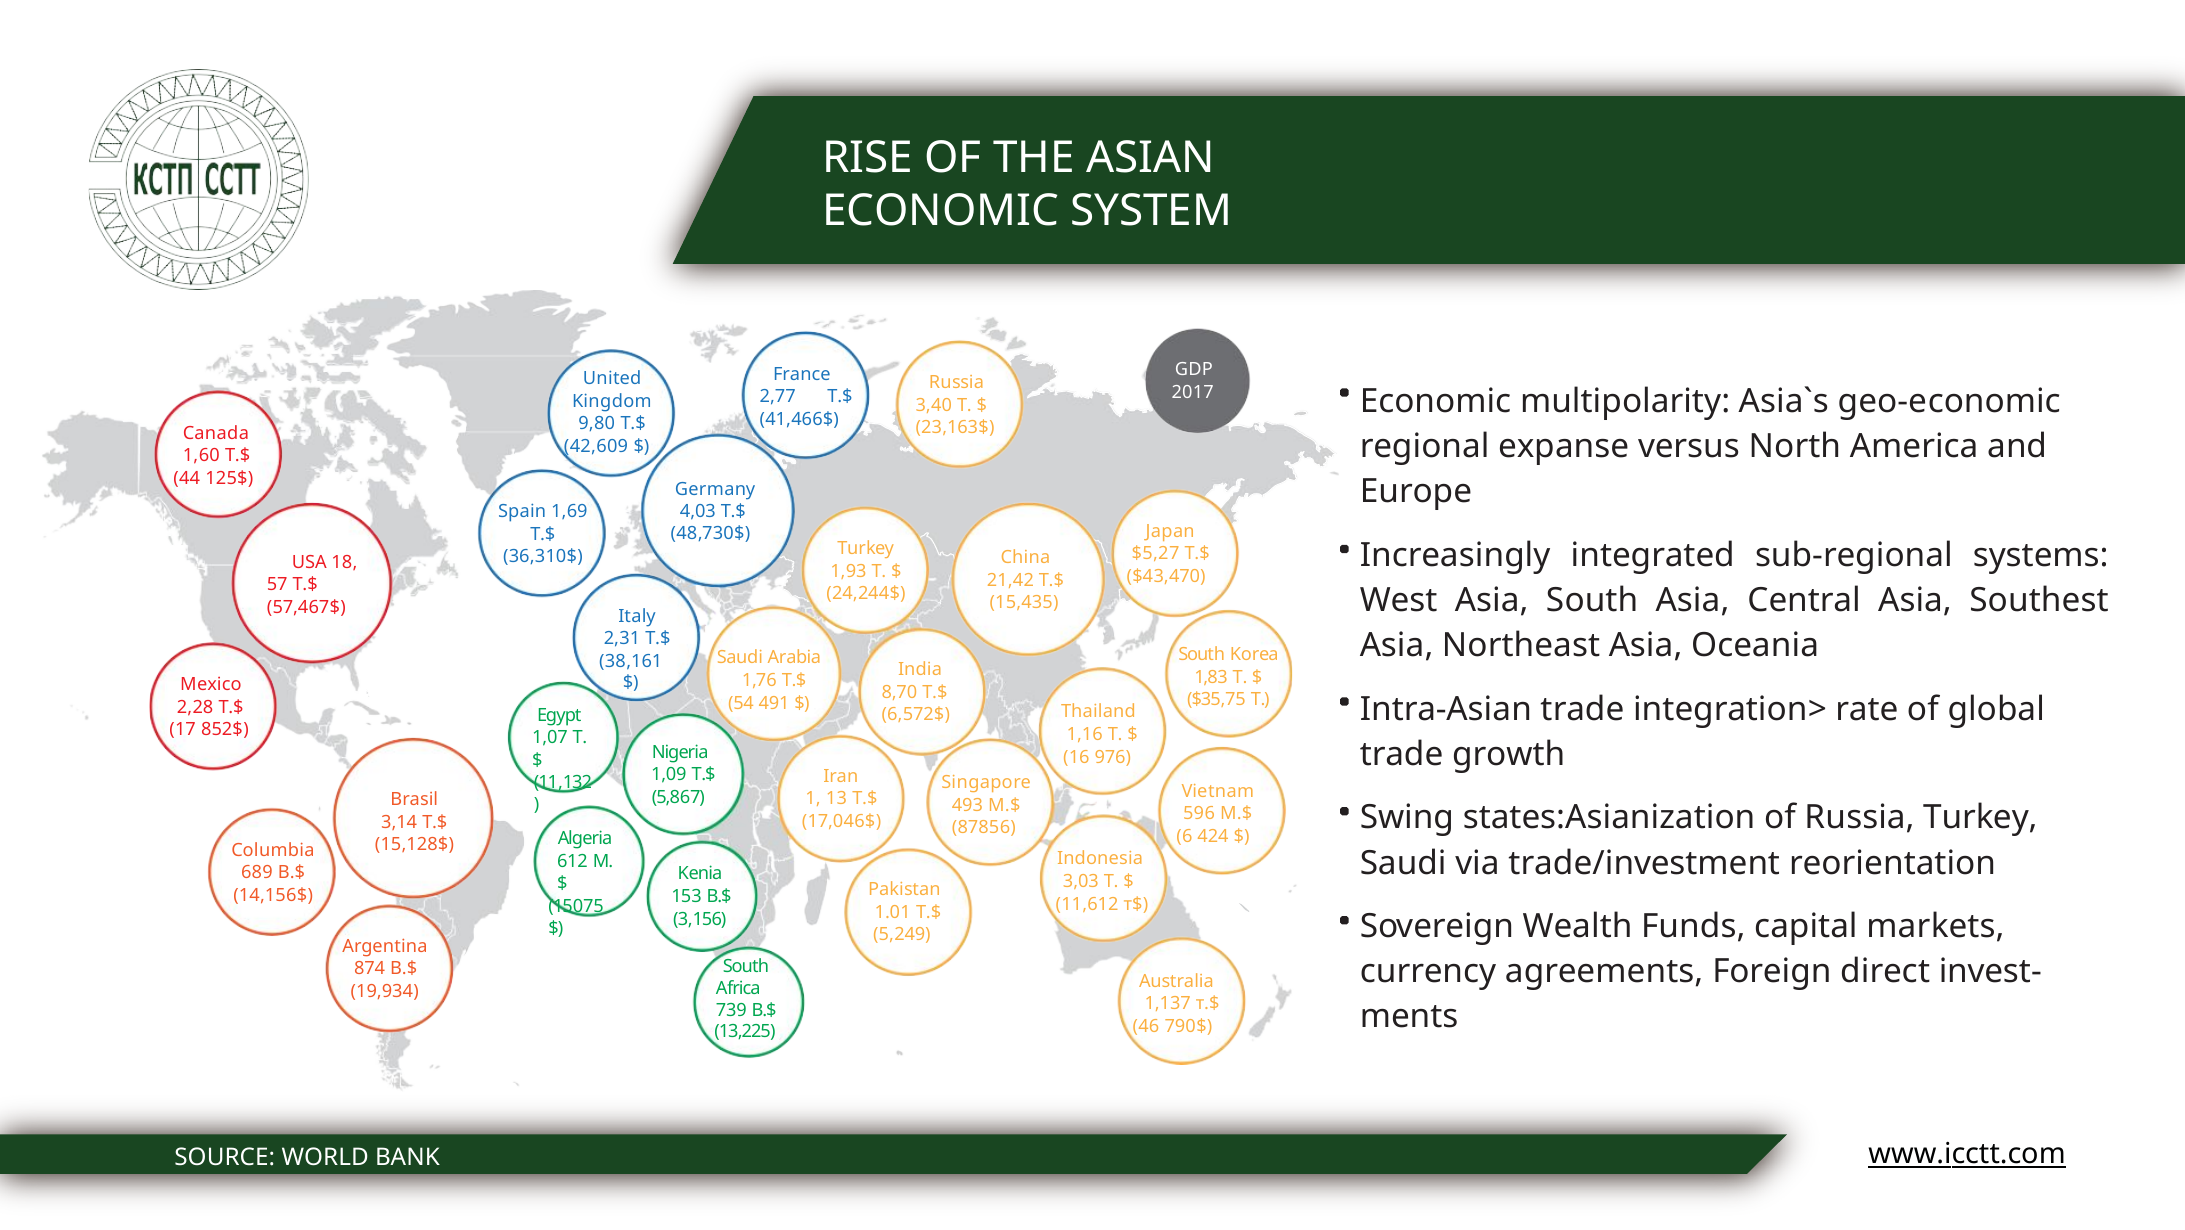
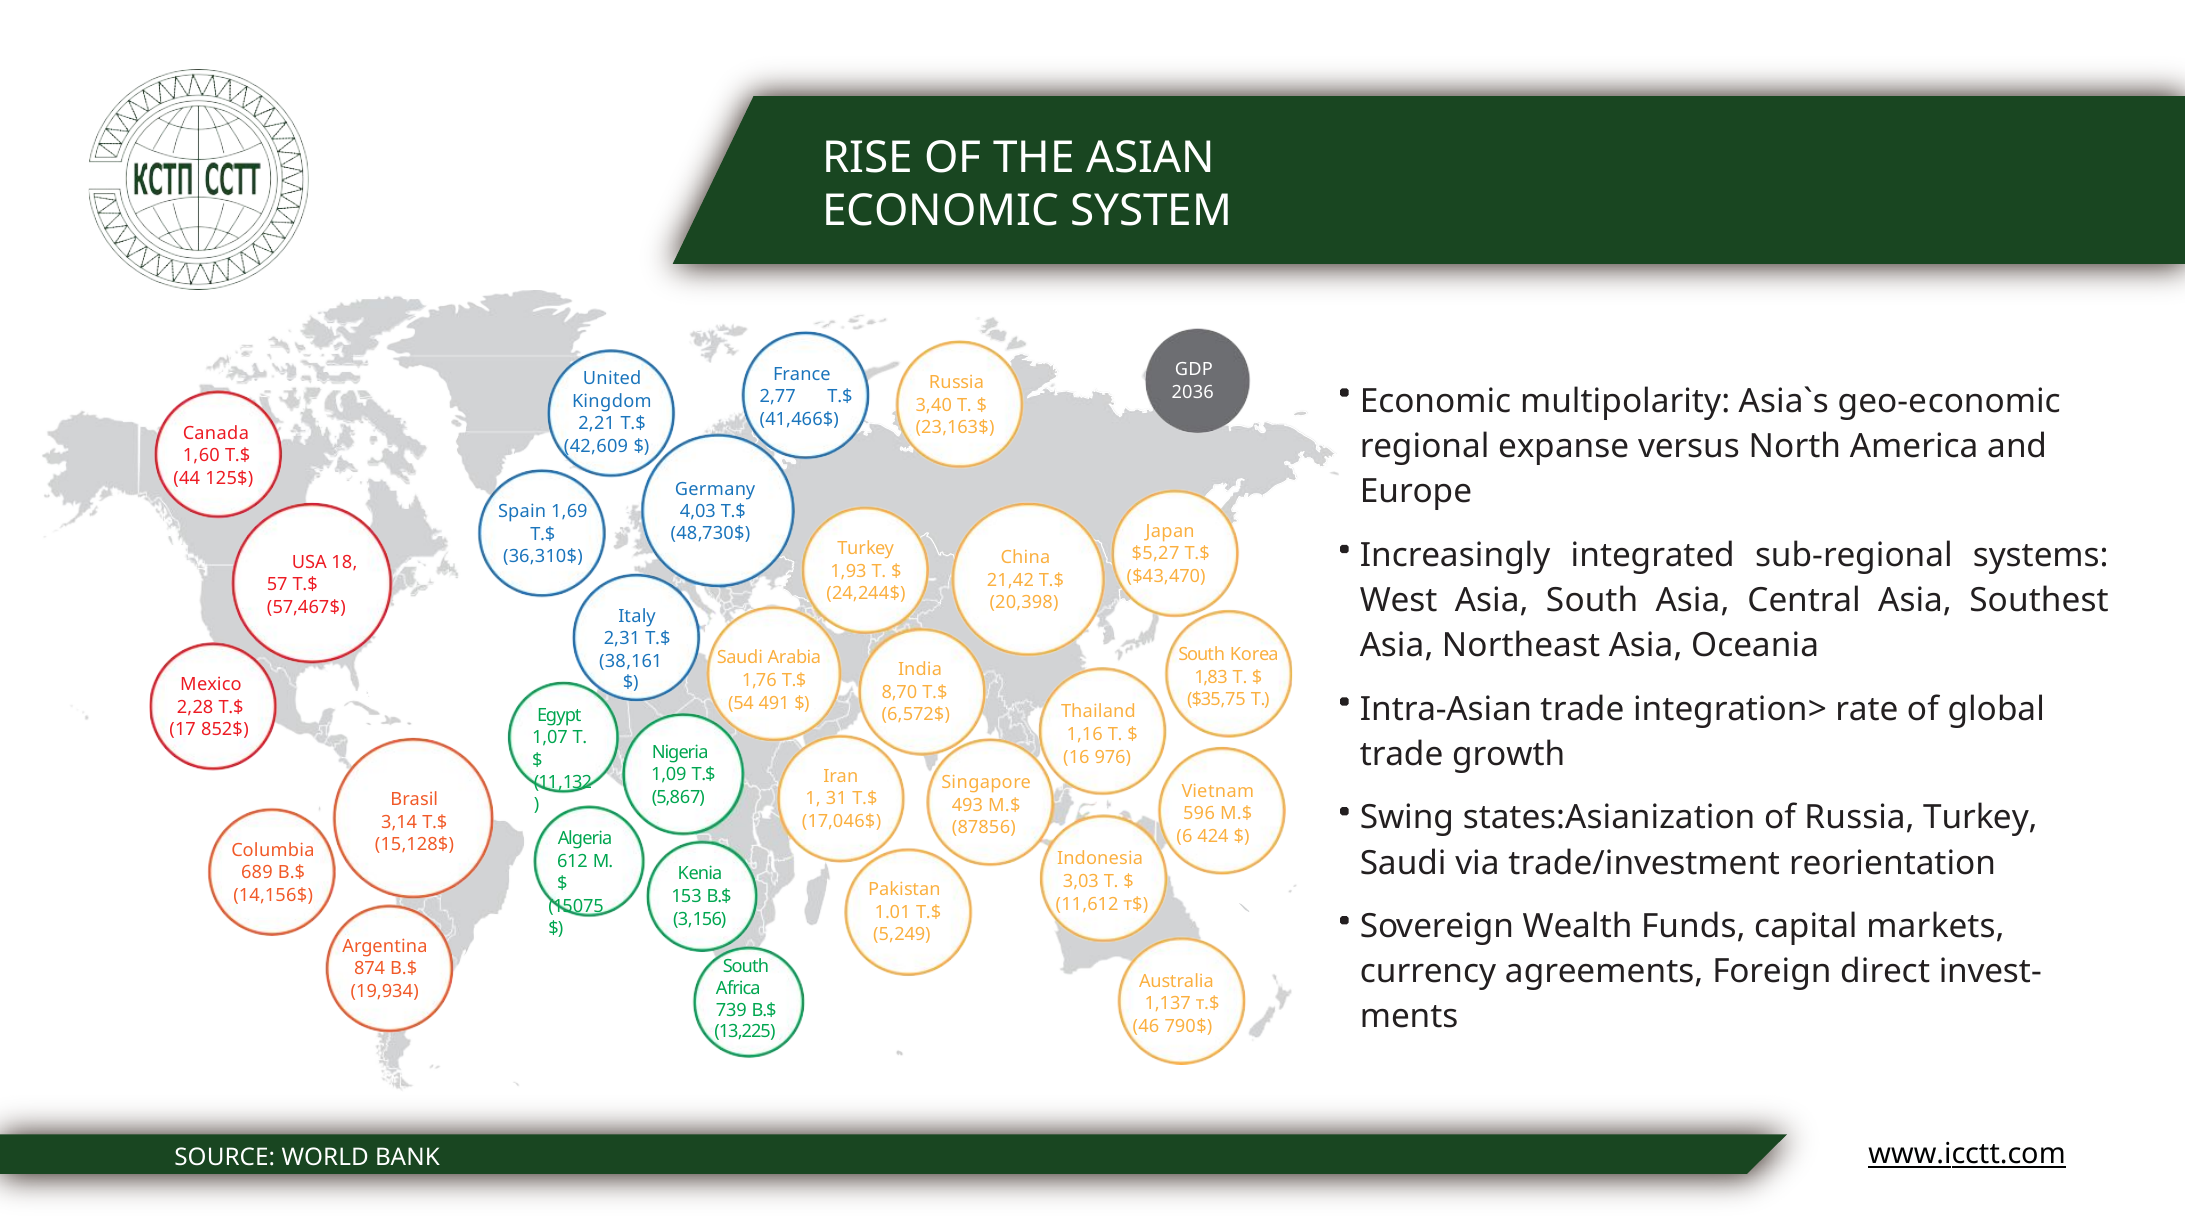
2017: 2017 -> 2036
9,80: 9,80 -> 2,21
15,435: 15,435 -> 20,398
13: 13 -> 31
